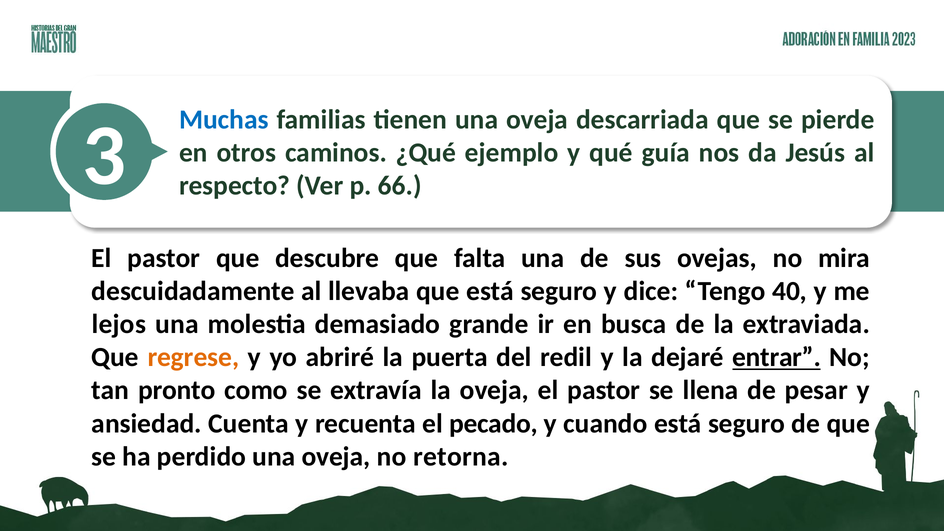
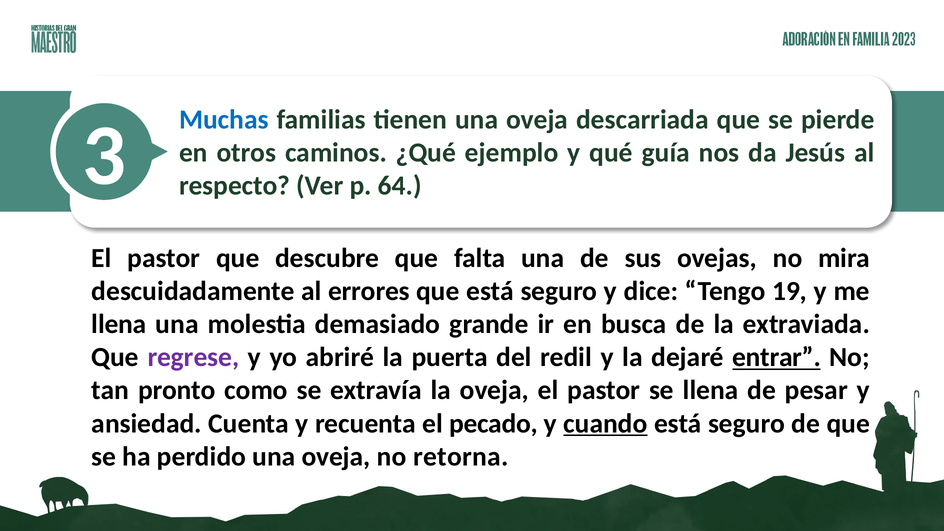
66: 66 -> 64
llevaba: llevaba -> errores
40: 40 -> 19
lejos at (119, 324): lejos -> llena
regrese colour: orange -> purple
cuando underline: none -> present
